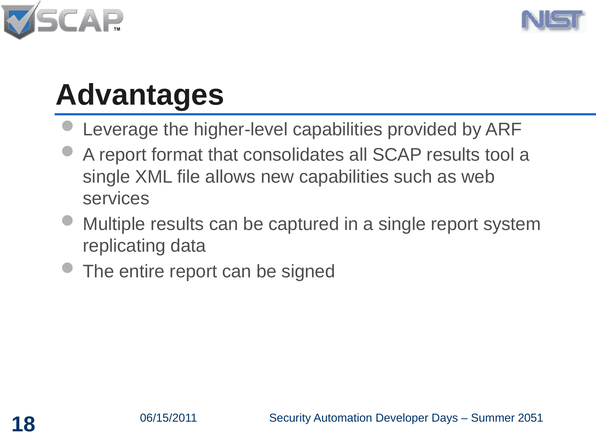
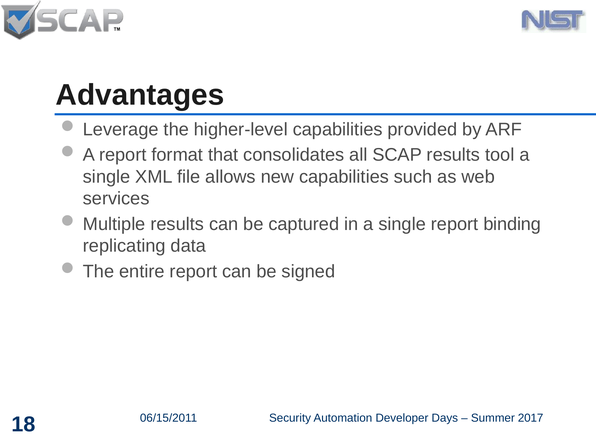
system: system -> binding
2051: 2051 -> 2017
